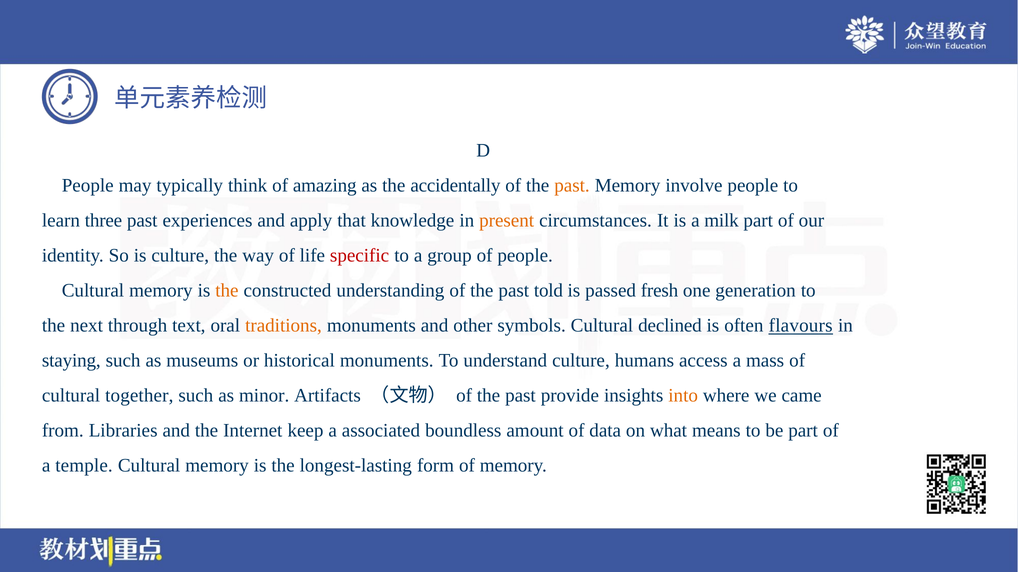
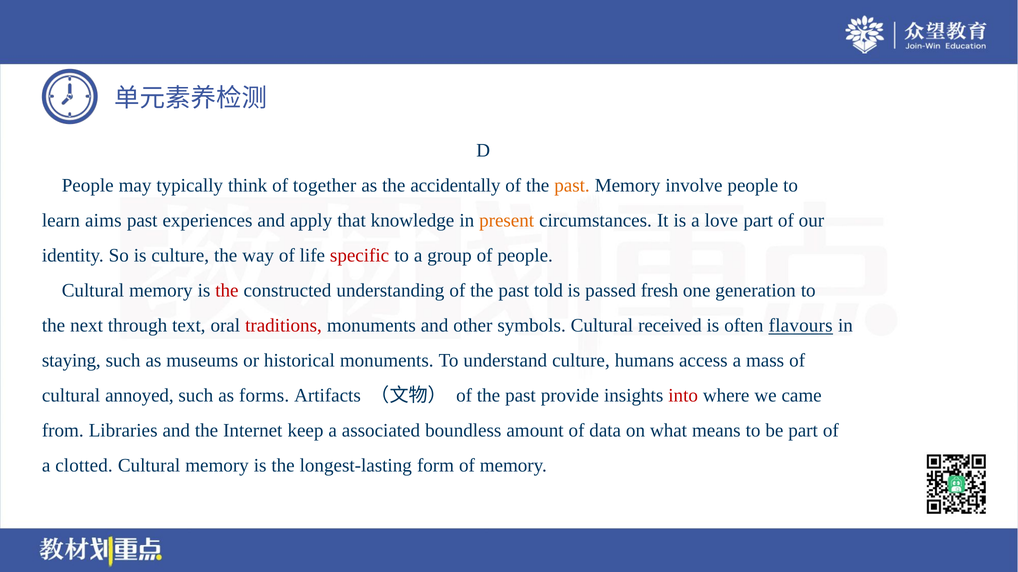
amazing: amazing -> together
three: three -> aims
milk: milk -> love
the at (227, 291) colour: orange -> red
traditions colour: orange -> red
declined: declined -> received
together: together -> annoyed
minor: minor -> forms
into colour: orange -> red
temple: temple -> clotted
